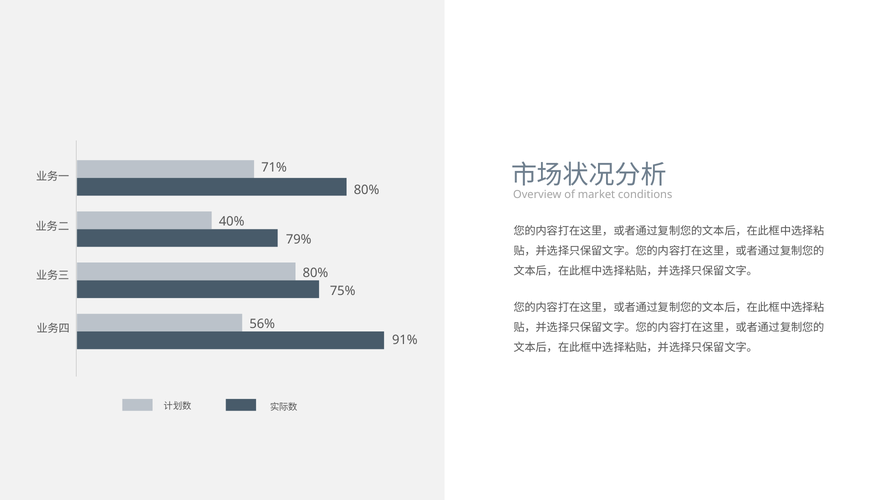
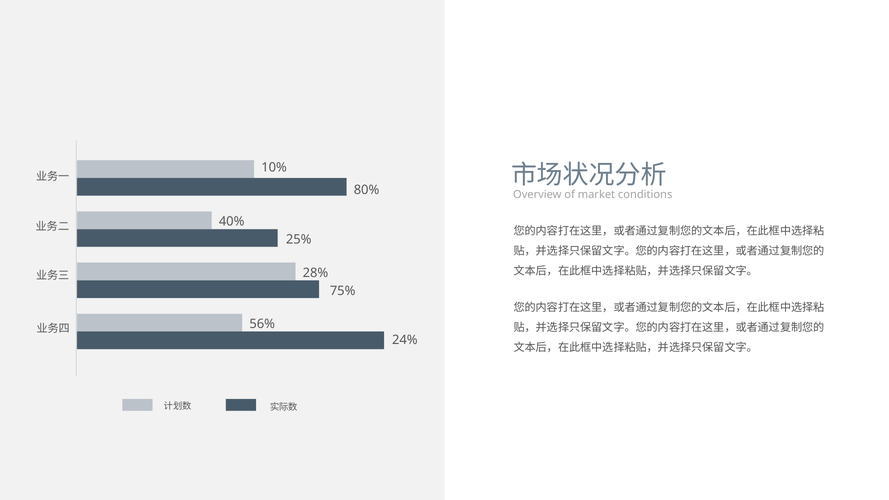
71%: 71% -> 10%
79%: 79% -> 25%
80% at (315, 273): 80% -> 28%
91%: 91% -> 24%
